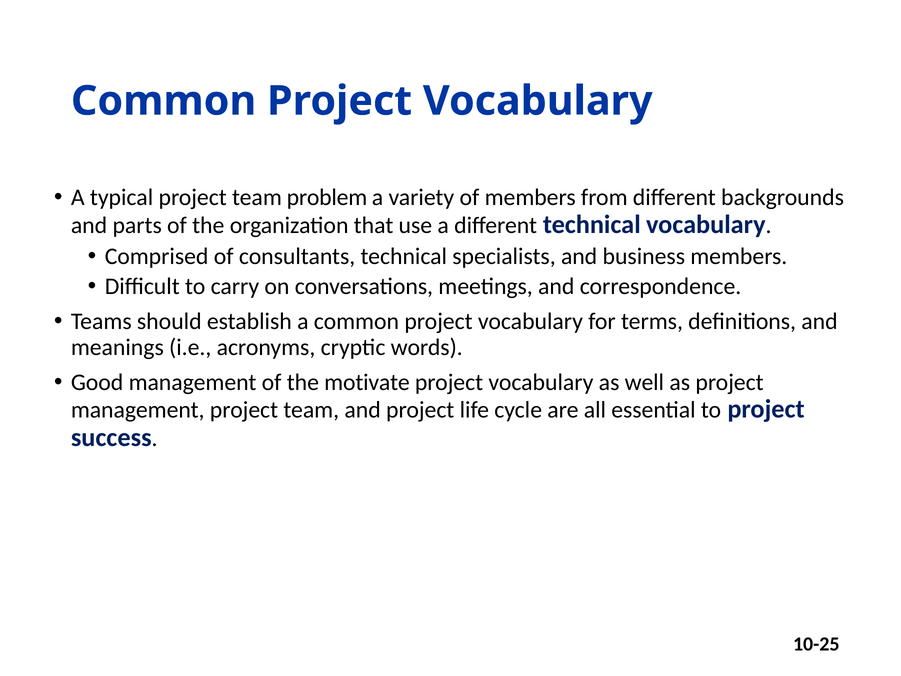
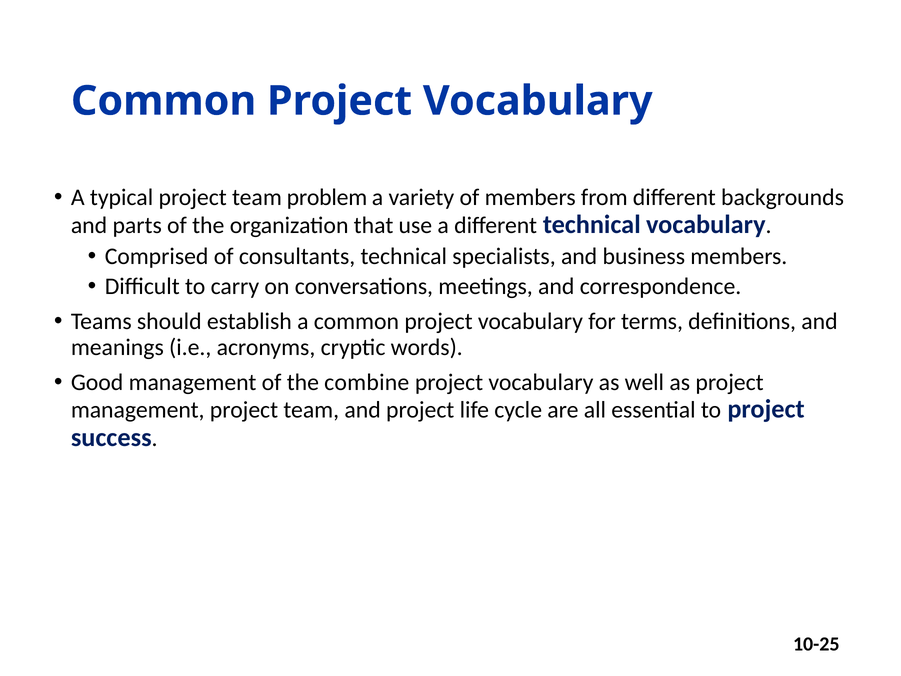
motivate: motivate -> combine
